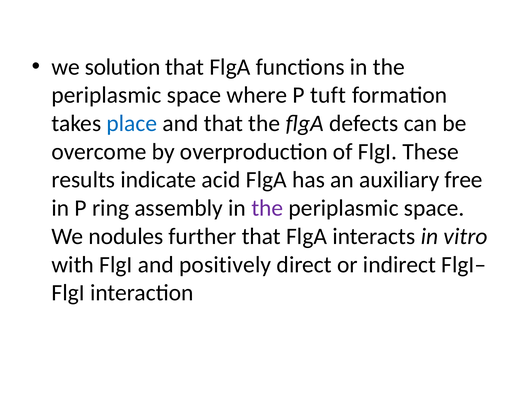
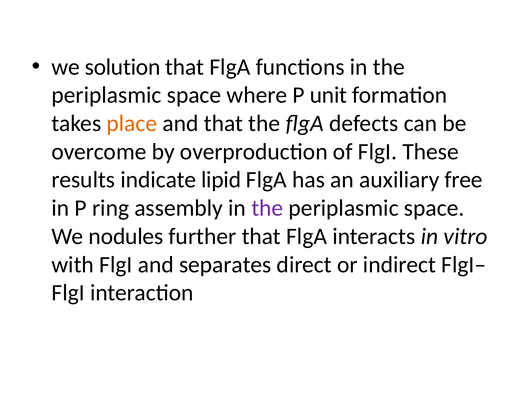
tuft: tuft -> unit
place colour: blue -> orange
acid: acid -> lipid
positively: positively -> separates
